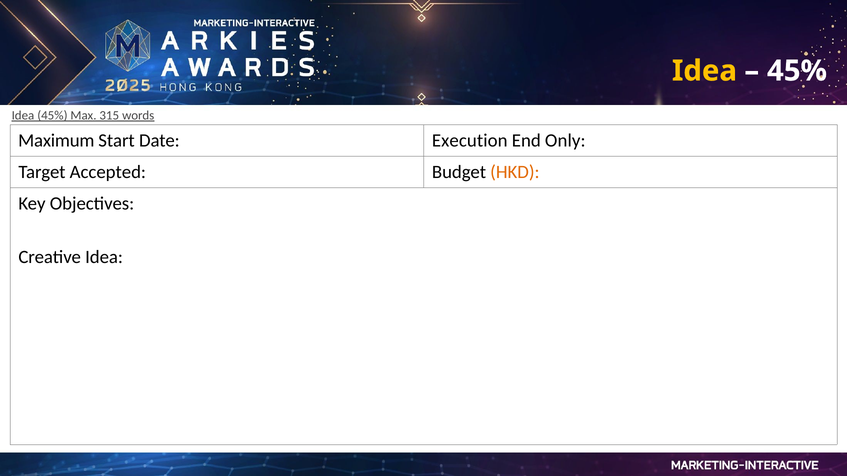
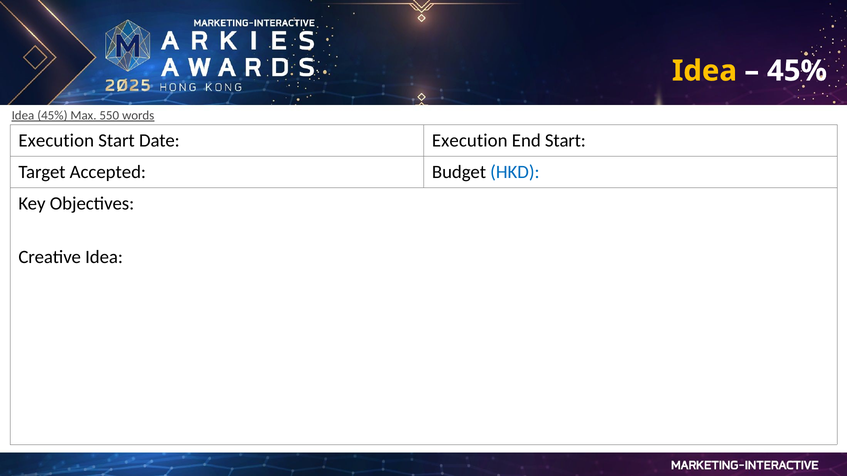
315: 315 -> 550
Maximum at (56, 141): Maximum -> Execution
End Only: Only -> Start
HKD colour: orange -> blue
